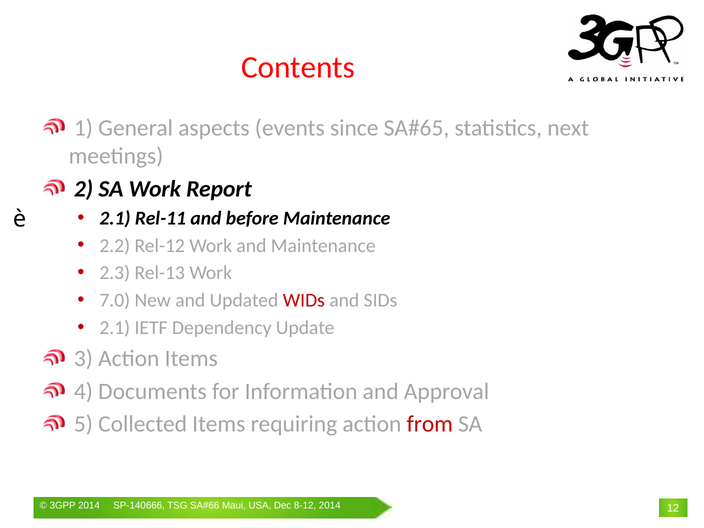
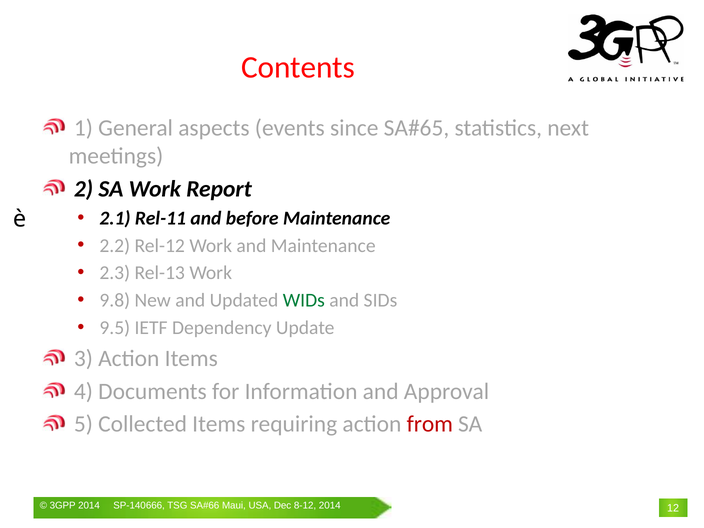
7.0: 7.0 -> 9.8
WIDs colour: red -> green
2.1 at (115, 328): 2.1 -> 9.5
